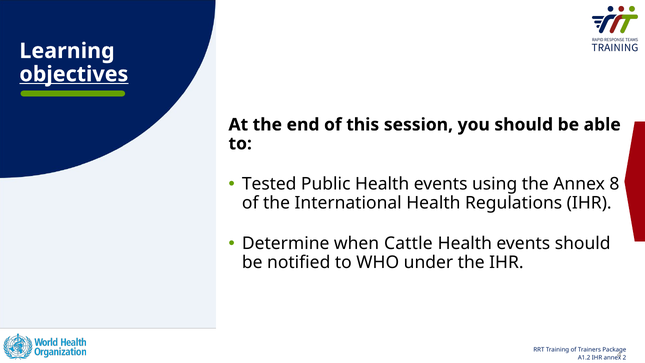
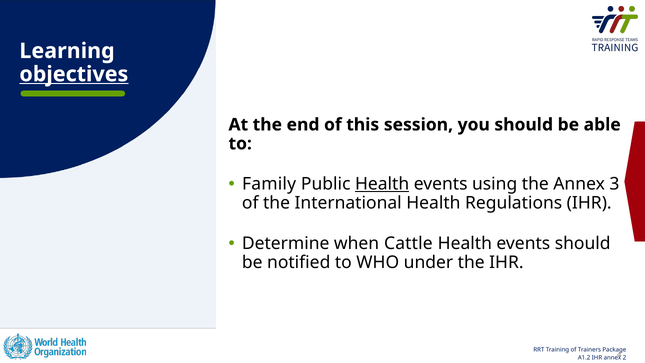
Tested: Tested -> Family
Health at (382, 184) underline: none -> present
8: 8 -> 3
